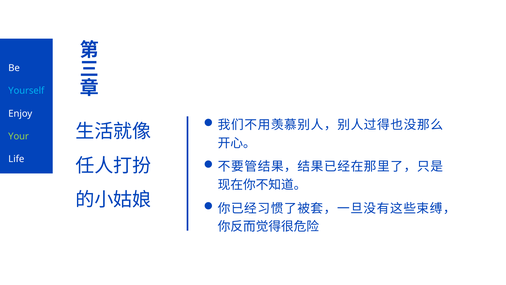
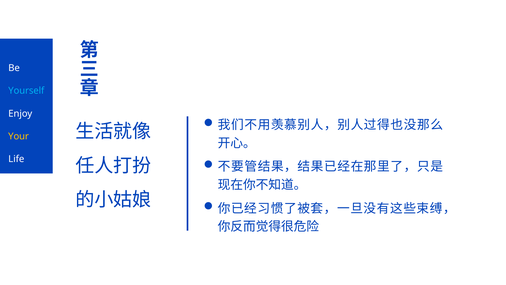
Your colour: light green -> yellow
